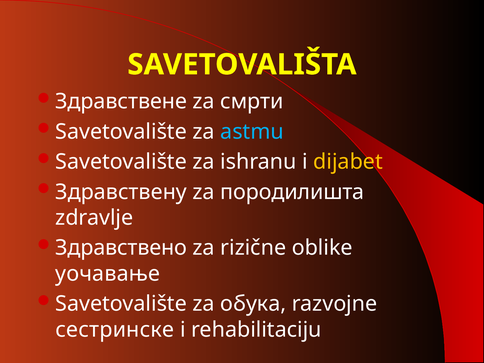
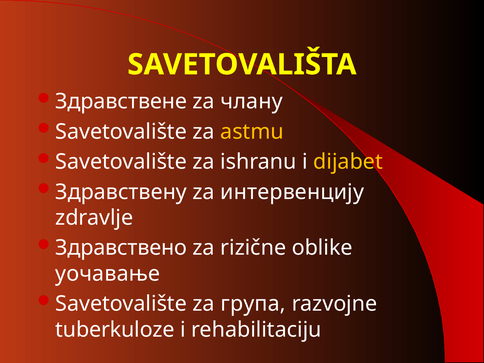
смрти: смрти -> члану
astmu colour: light blue -> yellow
породилишта: породилишта -> интервенцију
обука: обука -> група
сестринске: сестринске -> tuberkuloze
